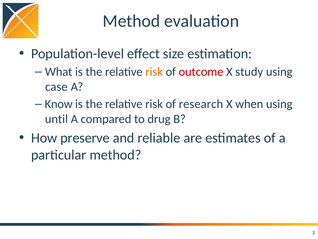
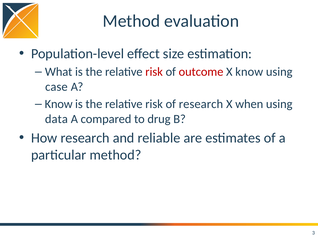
risk at (154, 72) colour: orange -> red
X study: study -> know
until: until -> data
How preserve: preserve -> research
